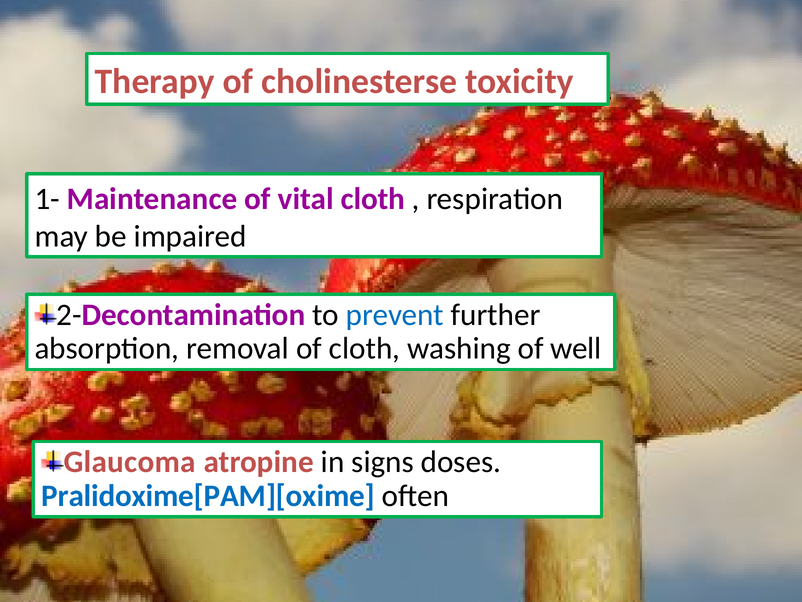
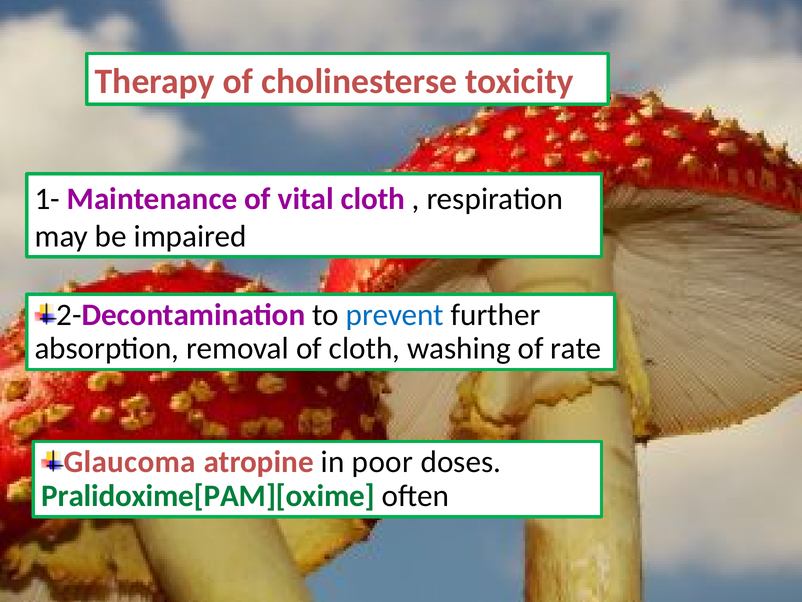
well: well -> rate
signs: signs -> poor
Pralidoxime[PAM][oxime colour: blue -> green
